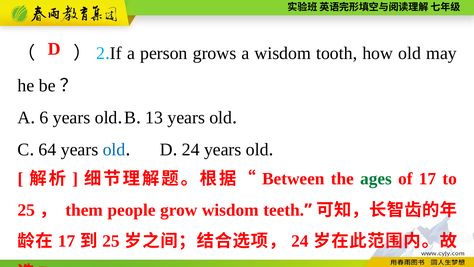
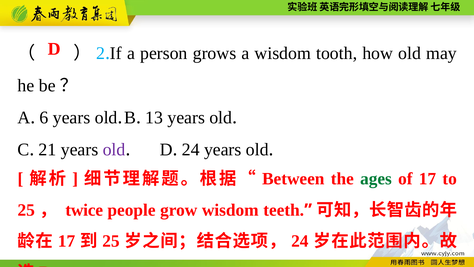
64: 64 -> 21
old at (114, 149) colour: blue -> purple
them: them -> twice
